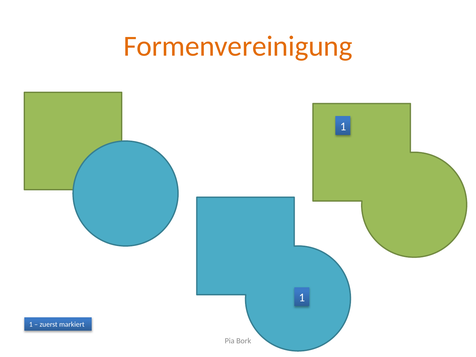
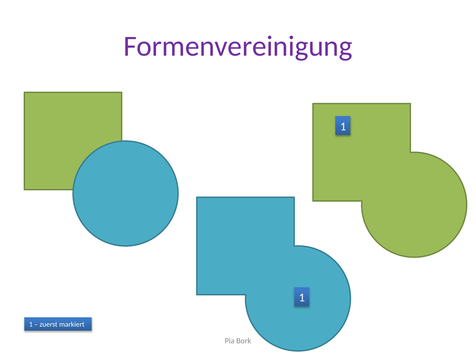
Formenvereinigung colour: orange -> purple
